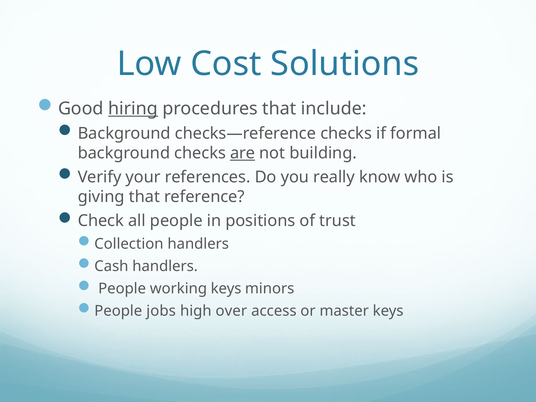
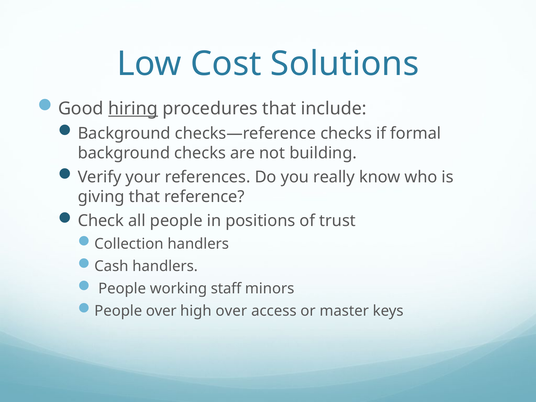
are underline: present -> none
working keys: keys -> staff
People jobs: jobs -> over
